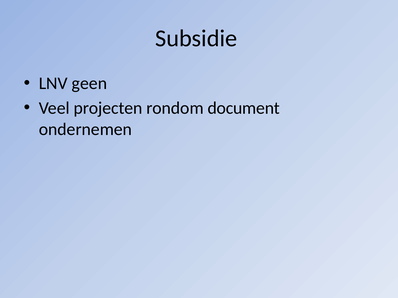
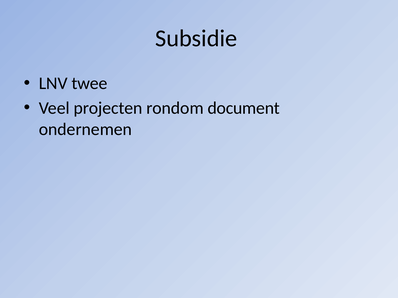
geen: geen -> twee
